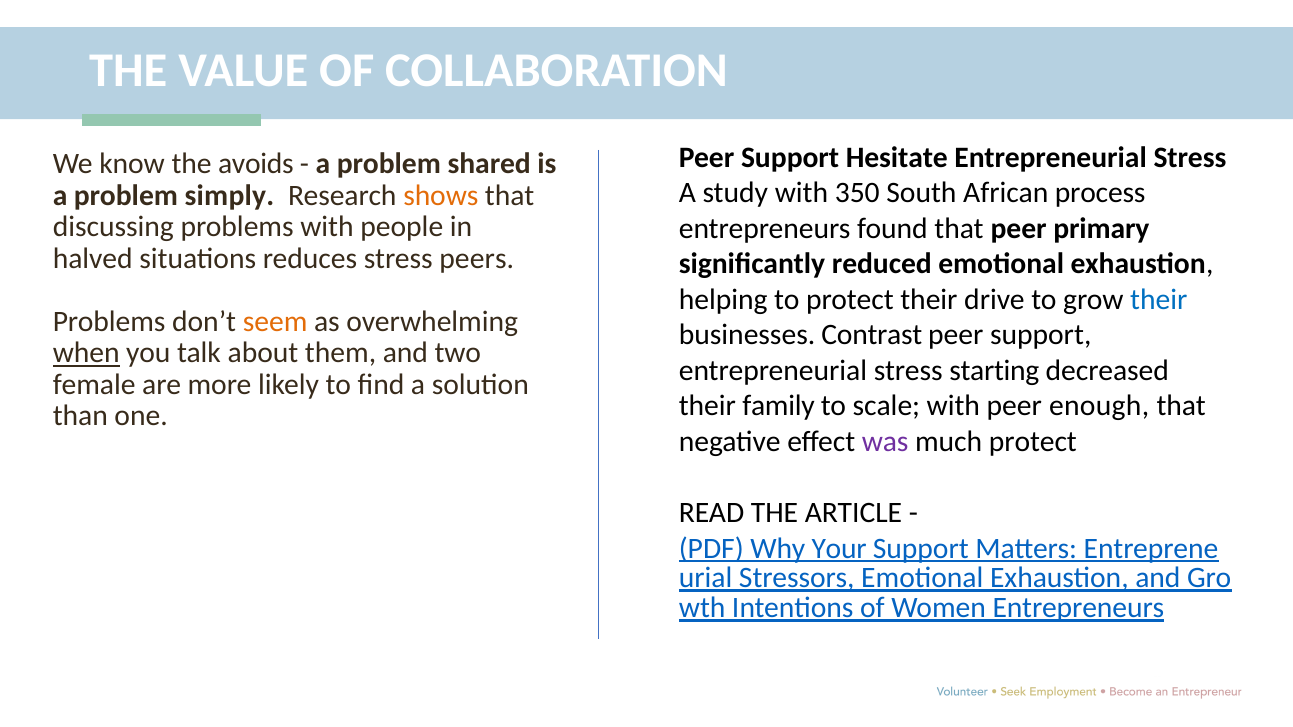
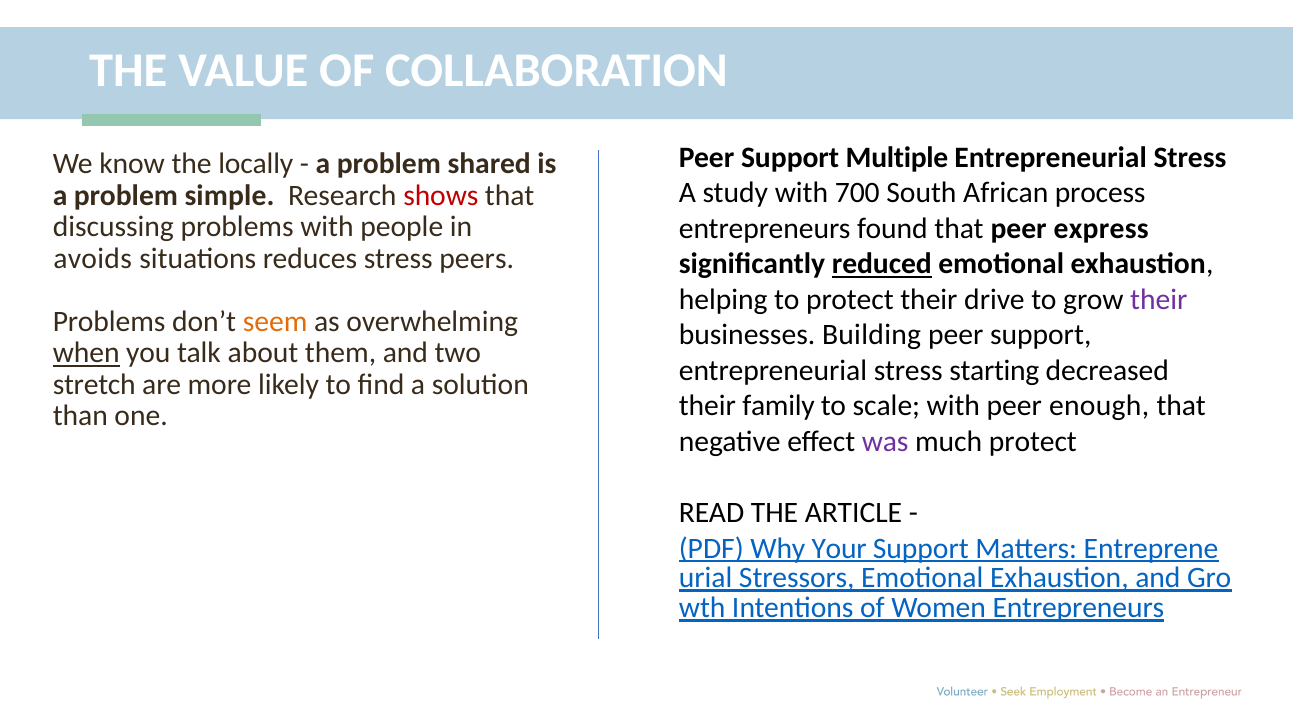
Hesitate: Hesitate -> Multiple
avoids: avoids -> locally
350: 350 -> 700
simply: simply -> simple
shows colour: orange -> red
primary: primary -> express
halved: halved -> avoids
reduced underline: none -> present
their at (1159, 300) colour: blue -> purple
Contrast: Contrast -> Building
female: female -> stretch
